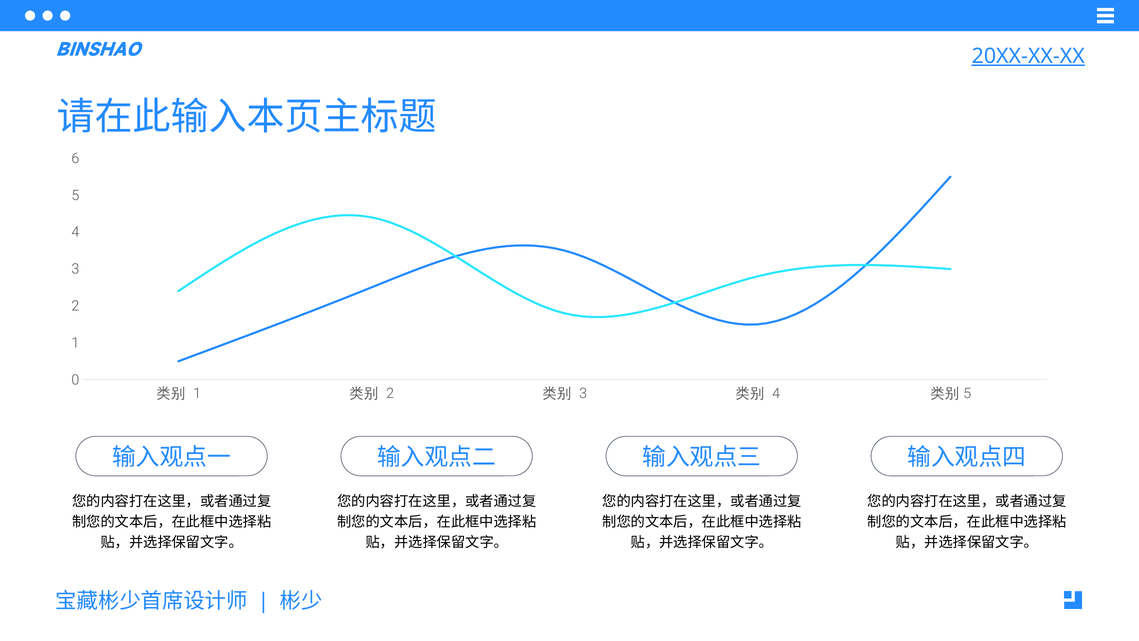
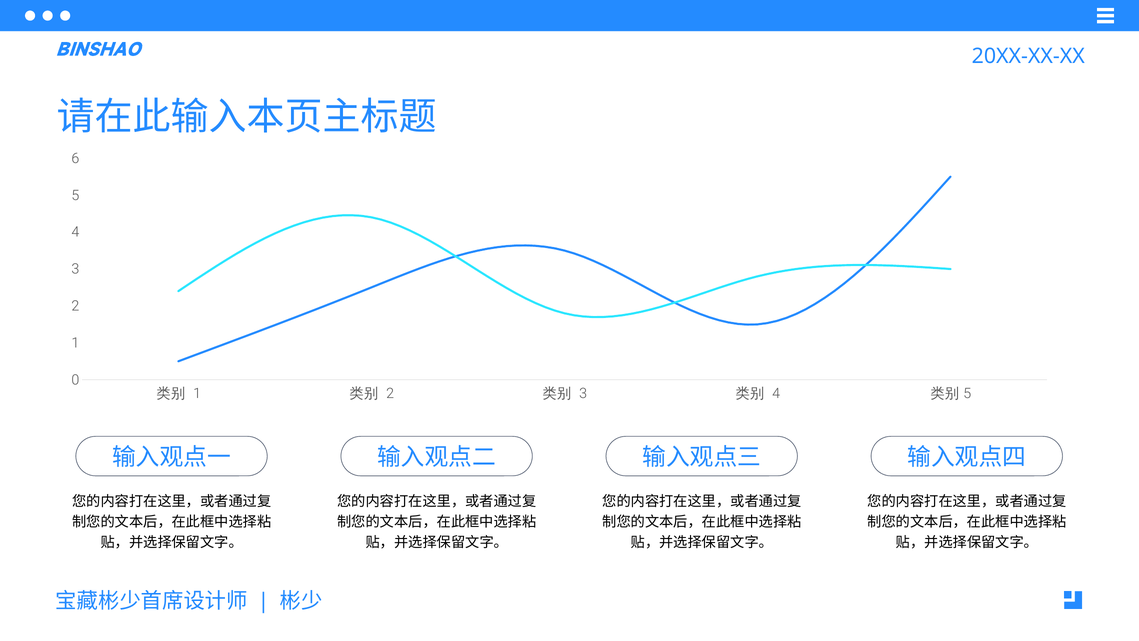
20XX-XX-XX underline: present -> none
